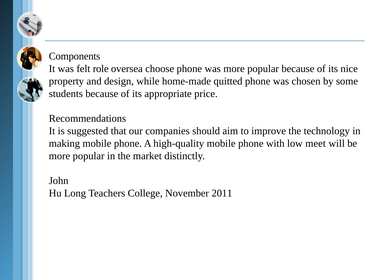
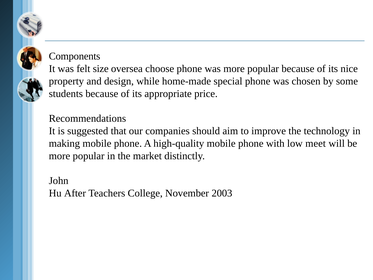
role: role -> size
quitted: quitted -> special
Long: Long -> After
2011: 2011 -> 2003
